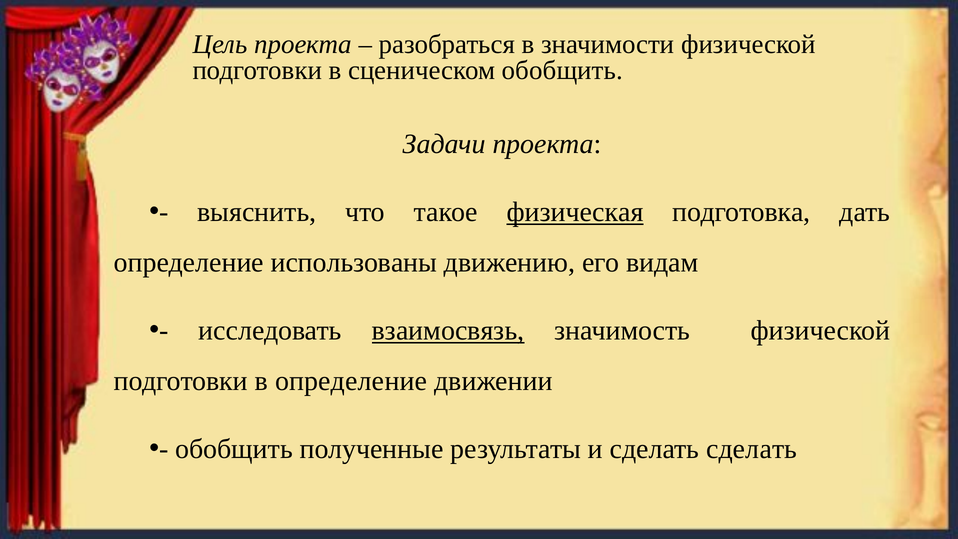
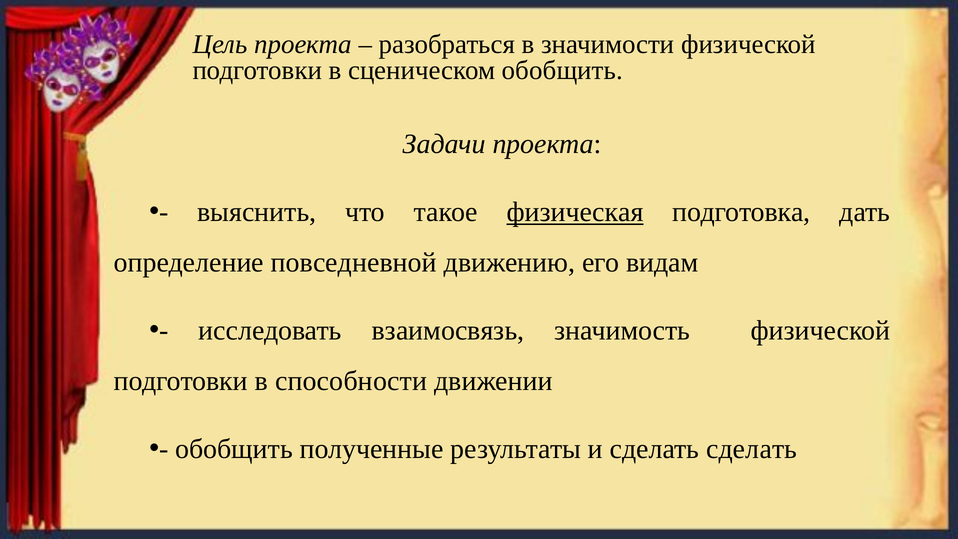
использованы: использованы -> повседневной
взаимосвязь underline: present -> none
в определение: определение -> способности
